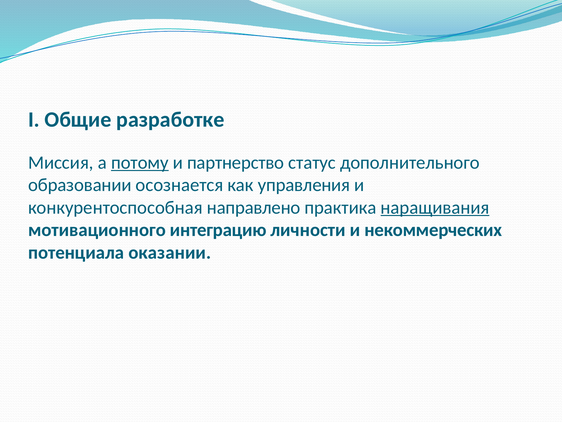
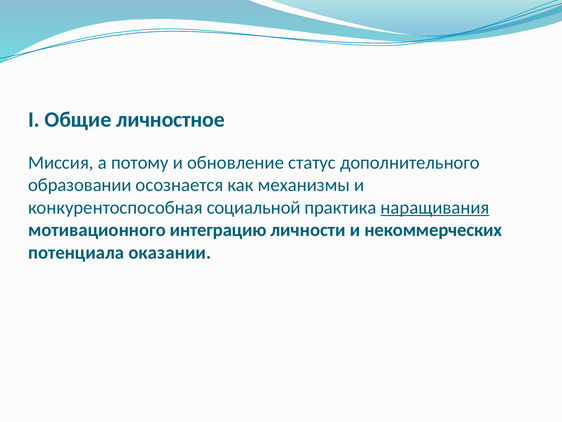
разработке: разработке -> личностное
потому underline: present -> none
партнерство: партнерство -> обновление
управления: управления -> механизмы
направлено: направлено -> социальной
